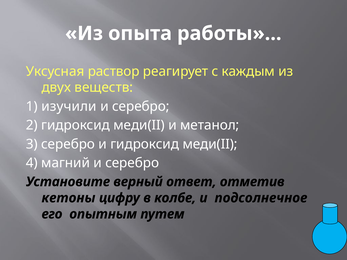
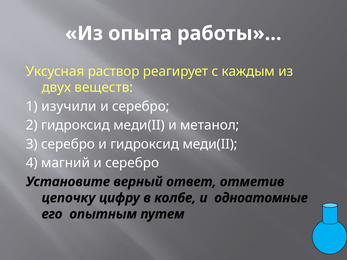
кетоны: кетоны -> цепочку
подсолнечное: подсолнечное -> одноатомные
